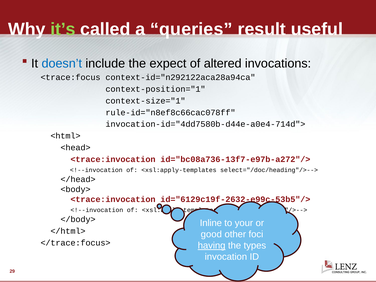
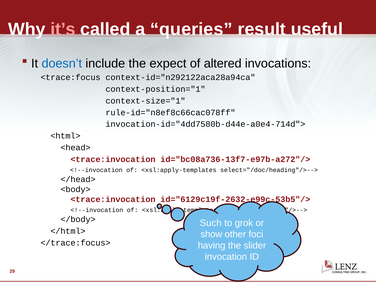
it’s colour: light green -> pink
Inline: Inline -> Such
your: your -> grok
good: good -> show
having underline: present -> none
types: types -> slider
